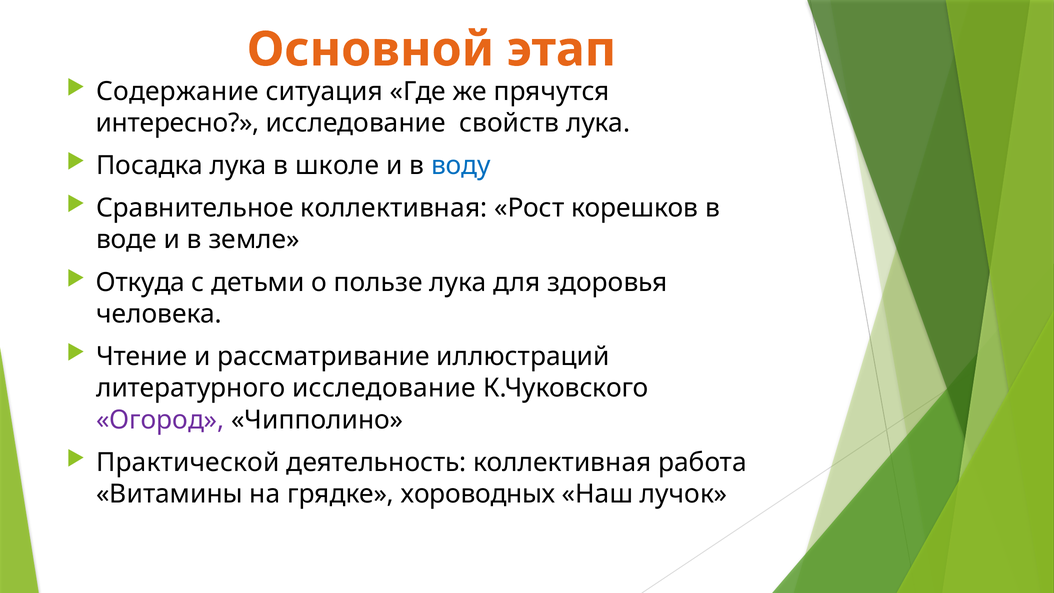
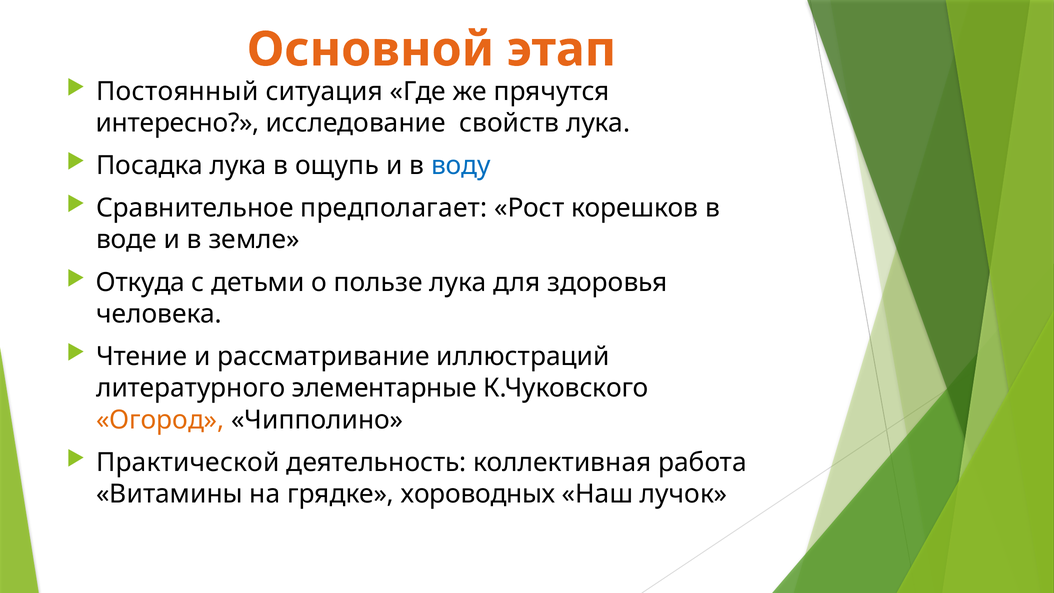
Содержание: Содержание -> Постоянный
школе: школе -> ощупь
Сравнительное коллективная: коллективная -> предполагает
литературного исследование: исследование -> элементарные
Огород colour: purple -> orange
